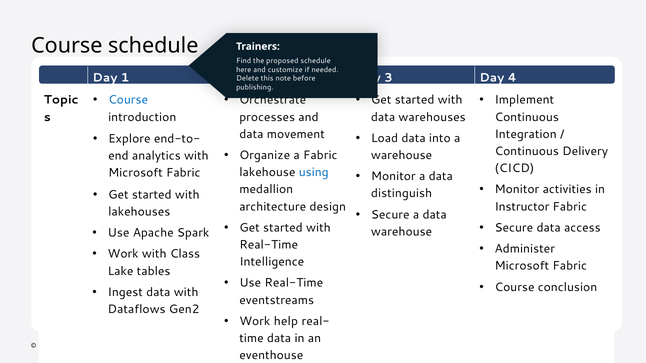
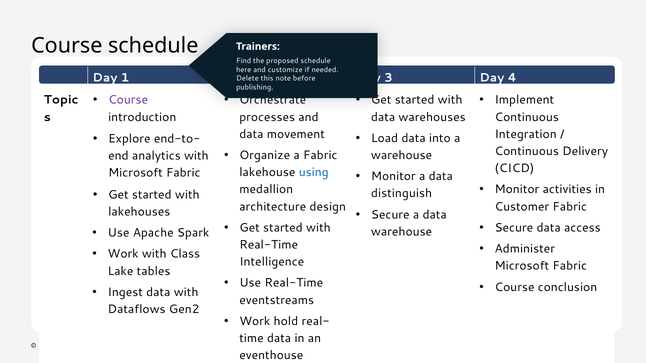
Course at (128, 100) colour: blue -> purple
Instructor: Instructor -> Customer
help: help -> hold
